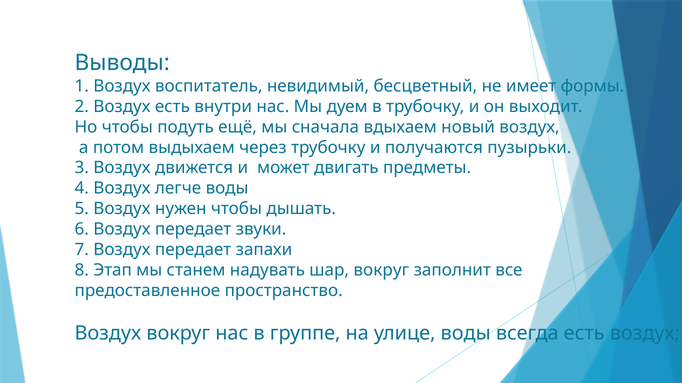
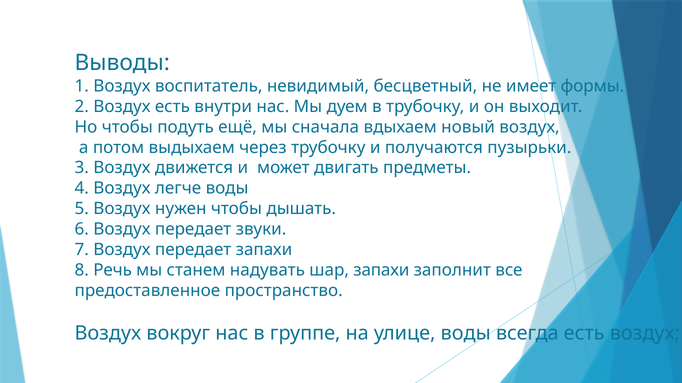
Этап: Этап -> Речь
шар вокруг: вокруг -> запахи
